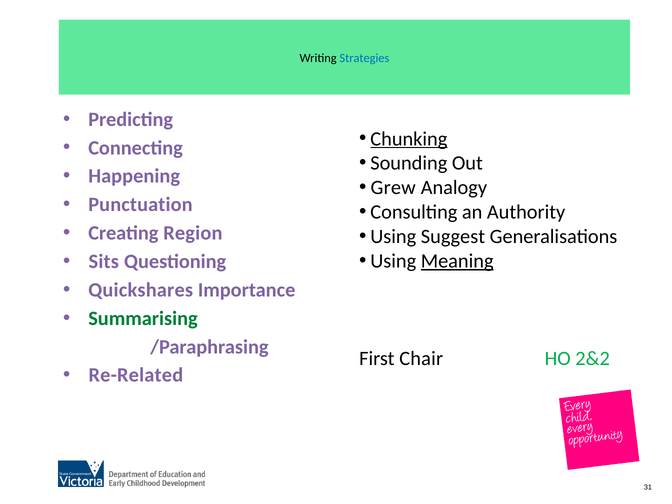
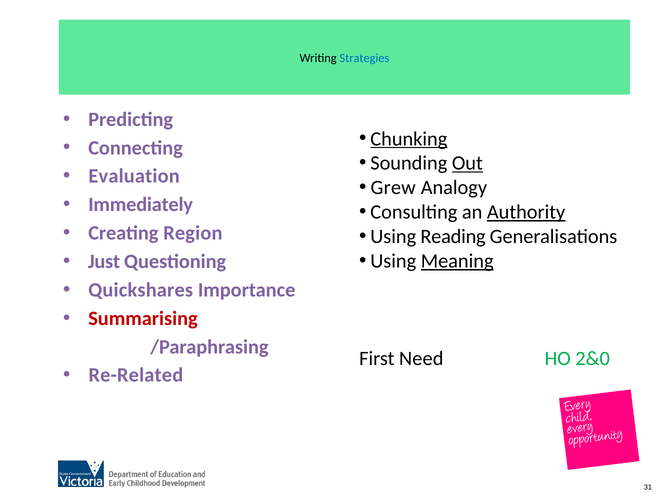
Out underline: none -> present
Happening: Happening -> Evaluation
Punctuation: Punctuation -> Immediately
Authority underline: none -> present
Suggest: Suggest -> Reading
Sits: Sits -> Just
Summarising colour: green -> red
Chair: Chair -> Need
2&2: 2&2 -> 2&0
